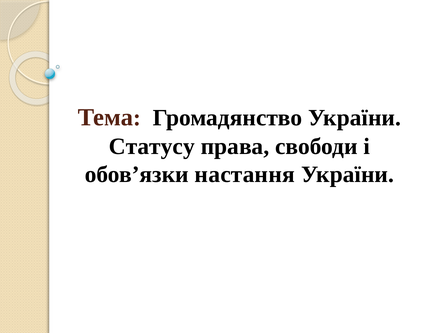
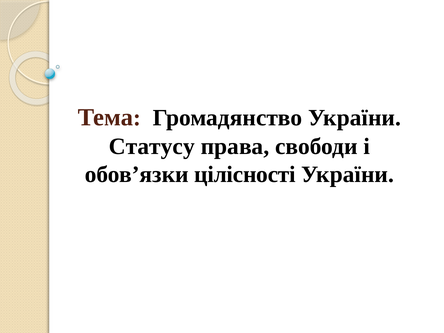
настання: настання -> цілісності
